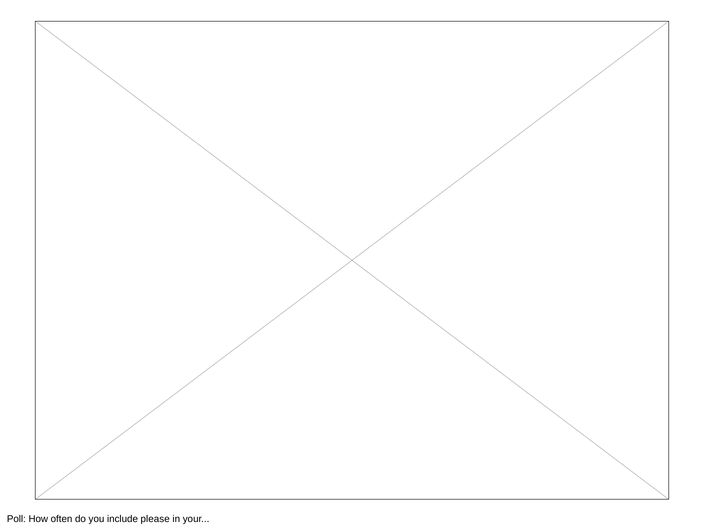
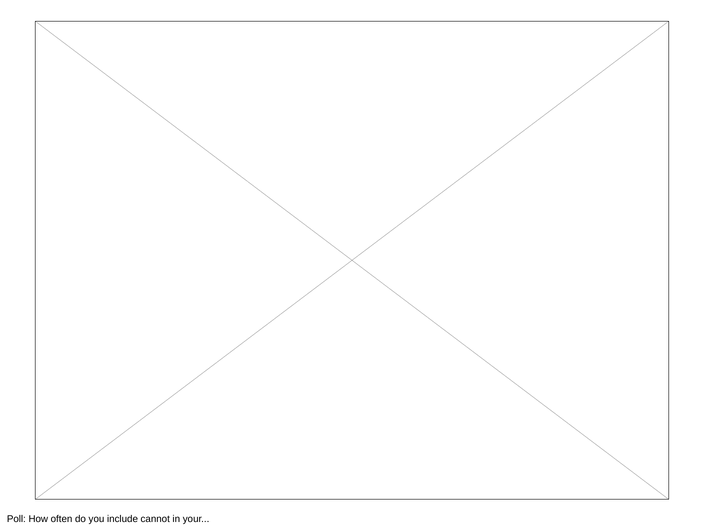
please: please -> cannot
